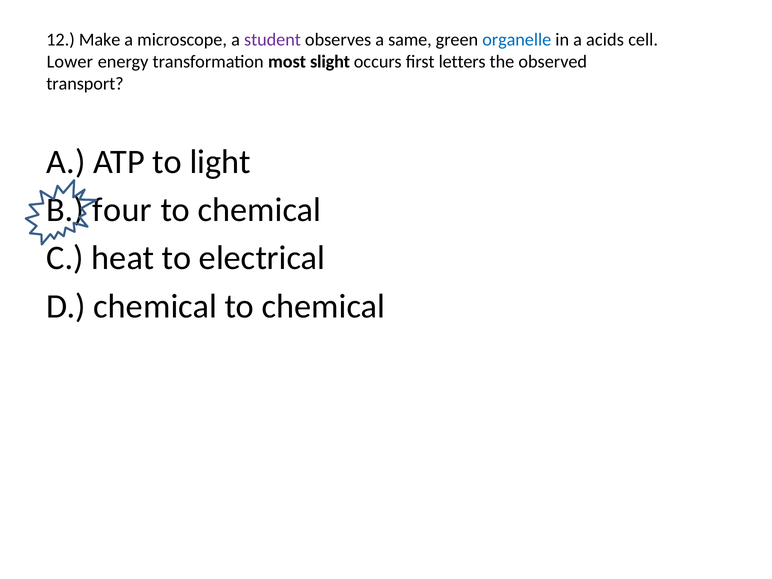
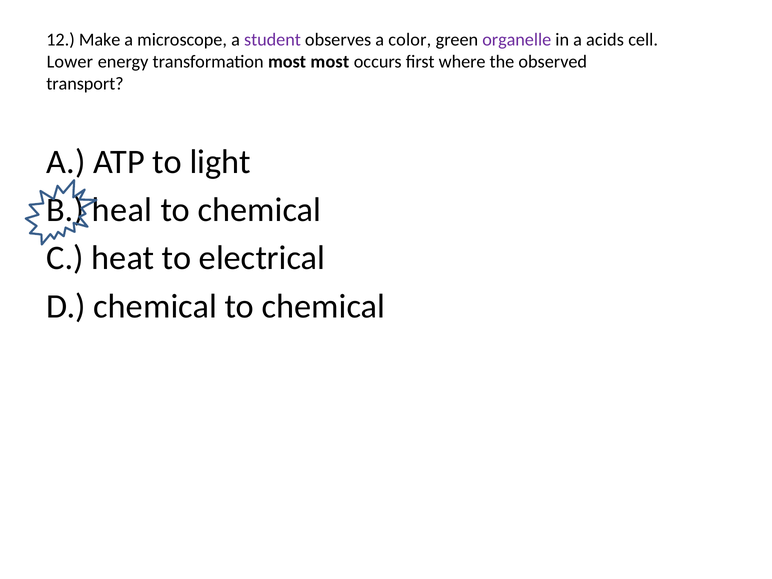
same: same -> color
organelle colour: blue -> purple
most slight: slight -> most
letters: letters -> where
four: four -> heal
